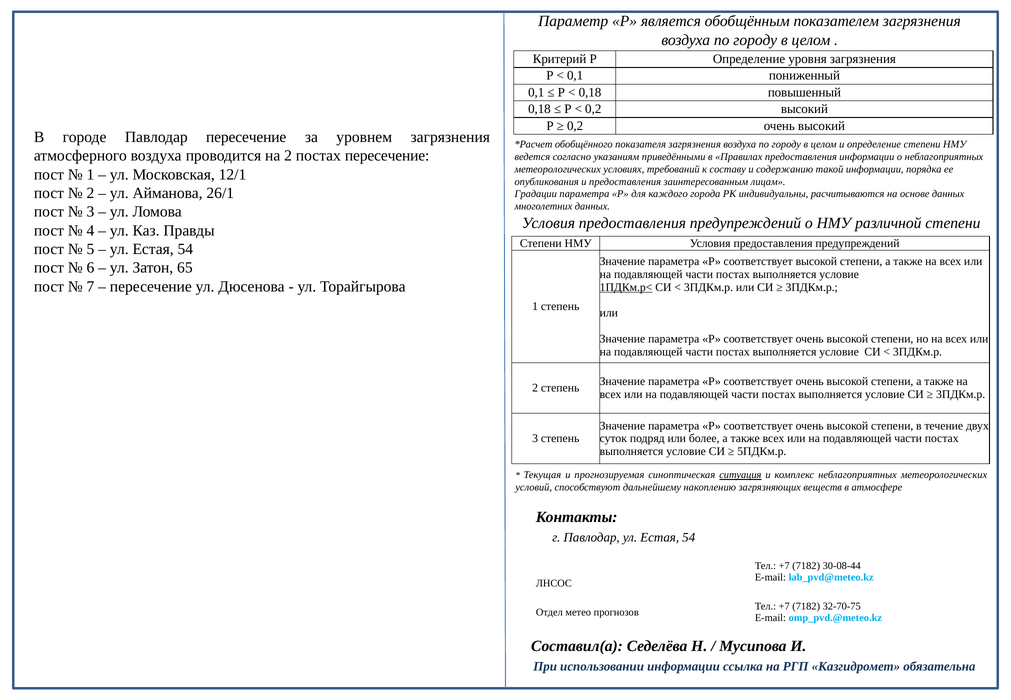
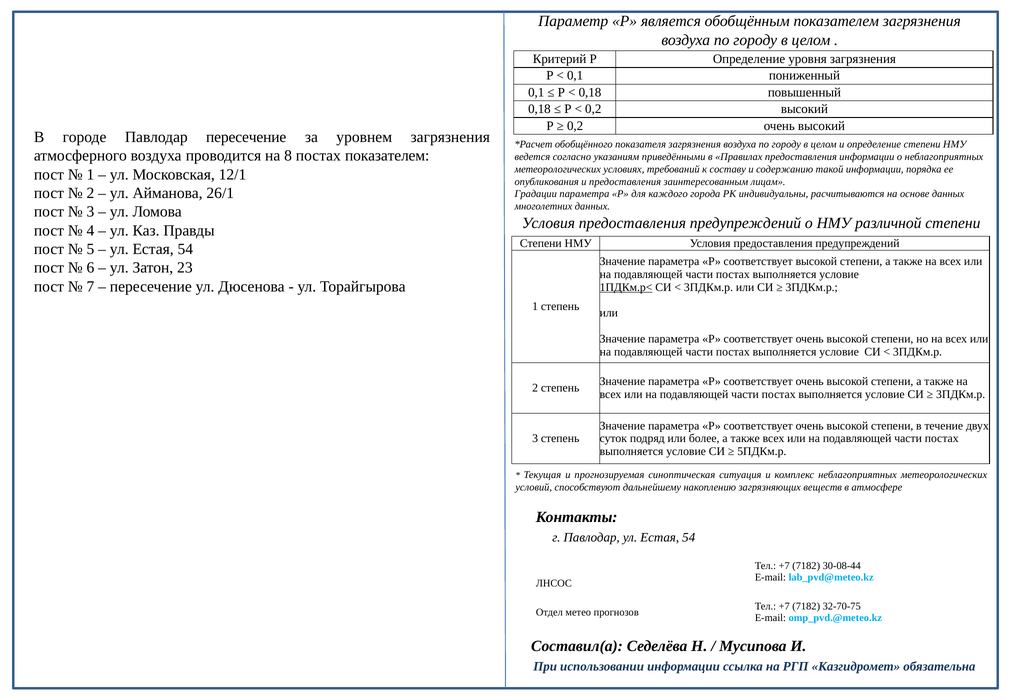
на 2: 2 -> 8
постах пересечение: пересечение -> показателем
65: 65 -> 23
ситуация underline: present -> none
